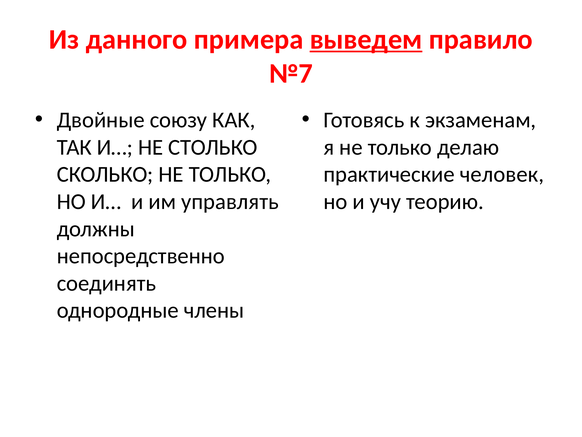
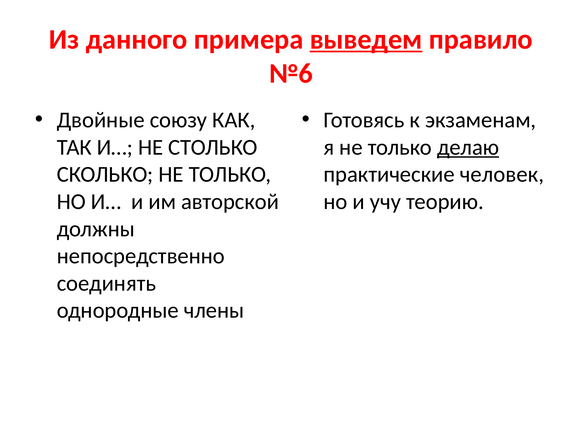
№7: №7 -> №6
делаю underline: none -> present
управлять: управлять -> авторской
